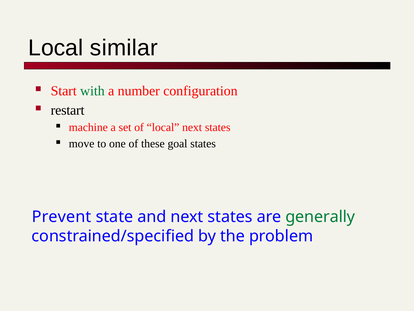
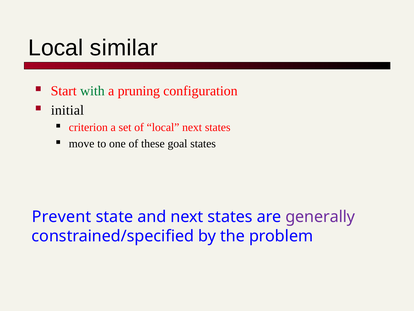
number: number -> pruning
restart: restart -> initial
machine: machine -> criterion
generally colour: green -> purple
